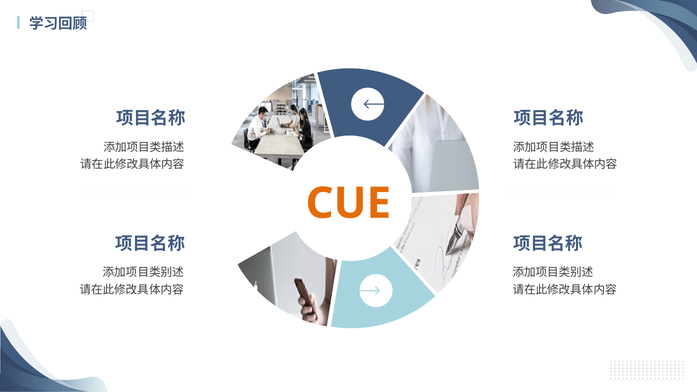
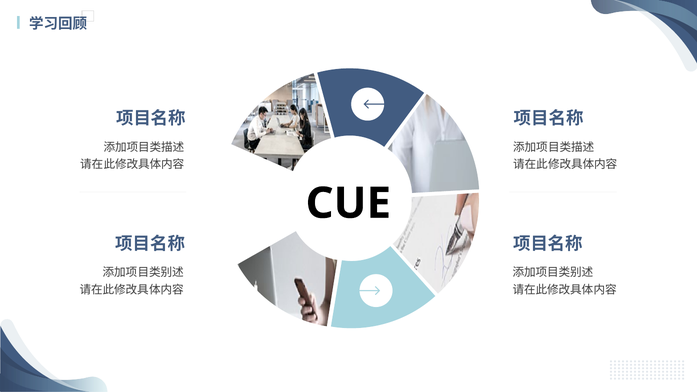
CUE colour: orange -> black
